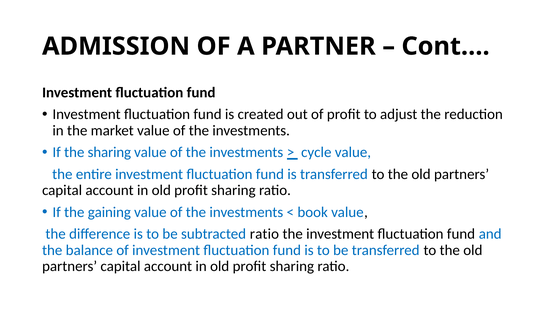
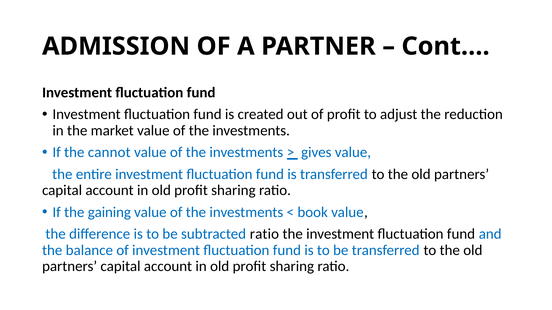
the sharing: sharing -> cannot
cycle: cycle -> gives
